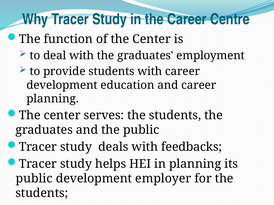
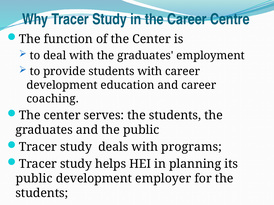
planning at (53, 99): planning -> coaching
feedbacks: feedbacks -> programs
